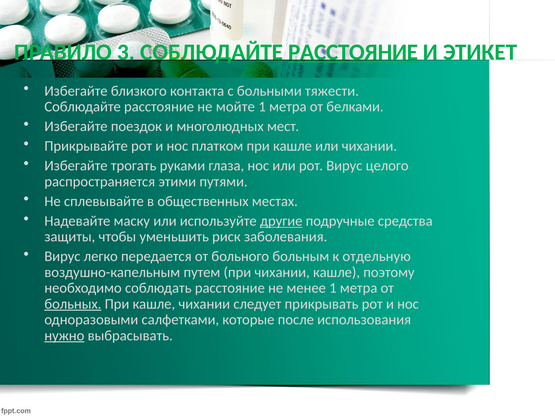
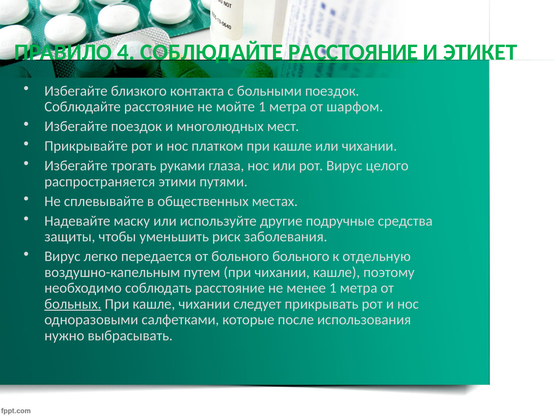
3: 3 -> 4
больными тяжести: тяжести -> поездок
белками: белками -> шарфом
другие underline: present -> none
больного больным: больным -> больного
нужно underline: present -> none
